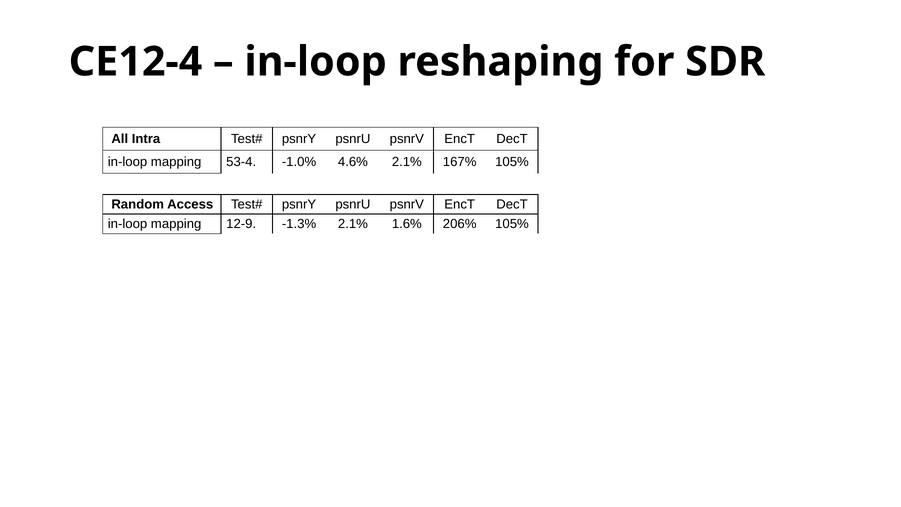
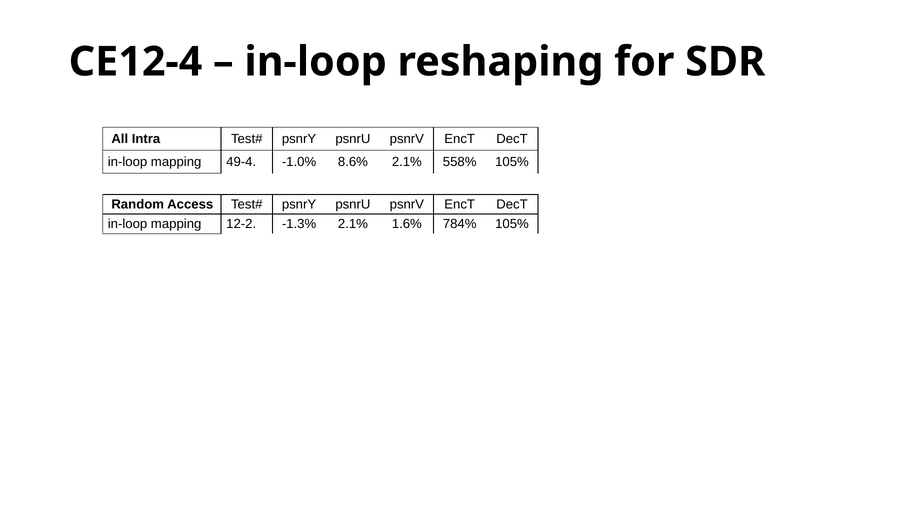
53-4: 53-4 -> 49-4
4.6%: 4.6% -> 8.6%
167%: 167% -> 558%
12-9: 12-9 -> 12-2
206%: 206% -> 784%
